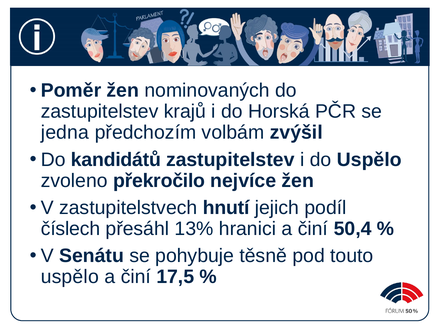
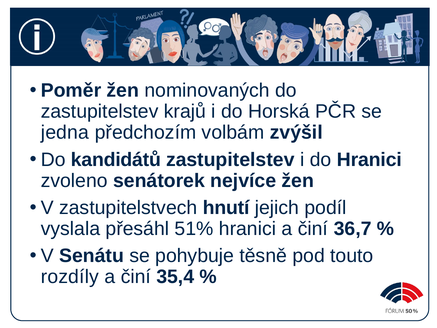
do Uspělo: Uspělo -> Hranici
překročilo: překročilo -> senátorek
číslech: číslech -> vyslala
13%: 13% -> 51%
50,4: 50,4 -> 36,7
uspělo at (70, 277): uspělo -> rozdíly
17,5: 17,5 -> 35,4
